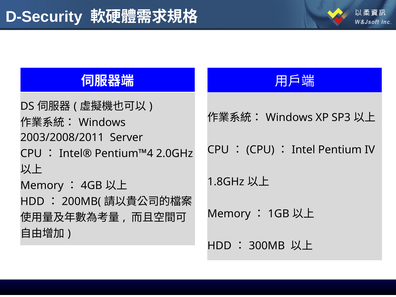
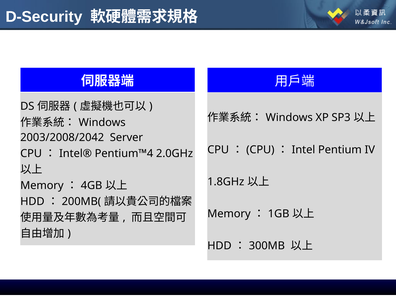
2003/2008/2011: 2003/2008/2011 -> 2003/2008/2042
